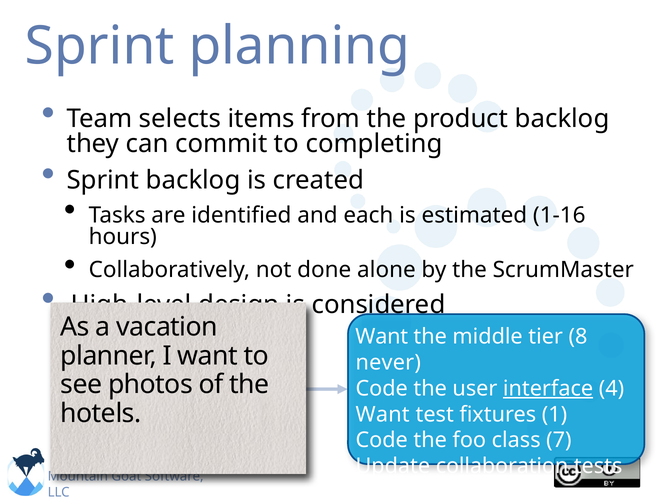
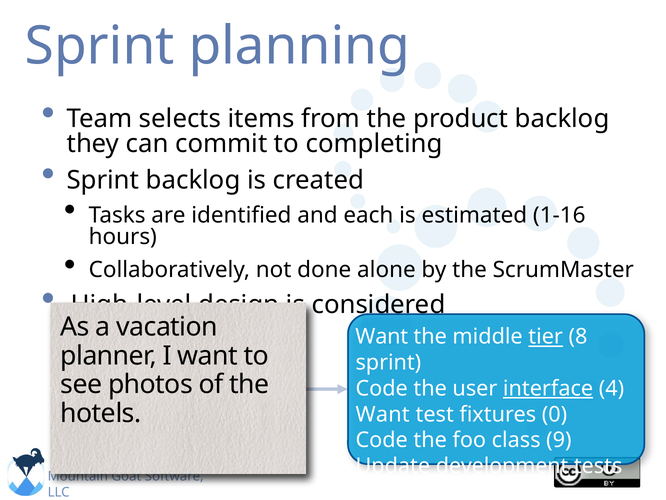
tier underline: none -> present
never at (388, 362): never -> sprint
1: 1 -> 0
7: 7 -> 9
collaboration: collaboration -> development
